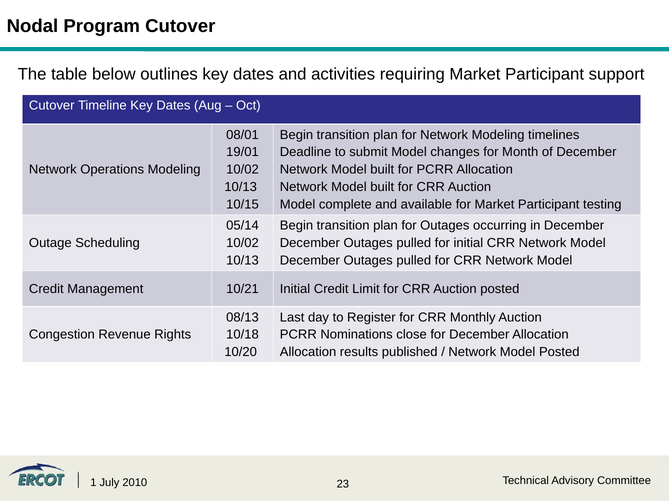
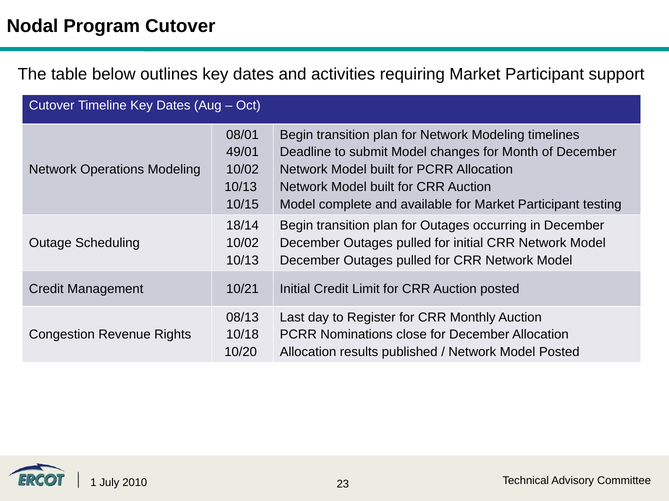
19/01: 19/01 -> 49/01
05/14: 05/14 -> 18/14
